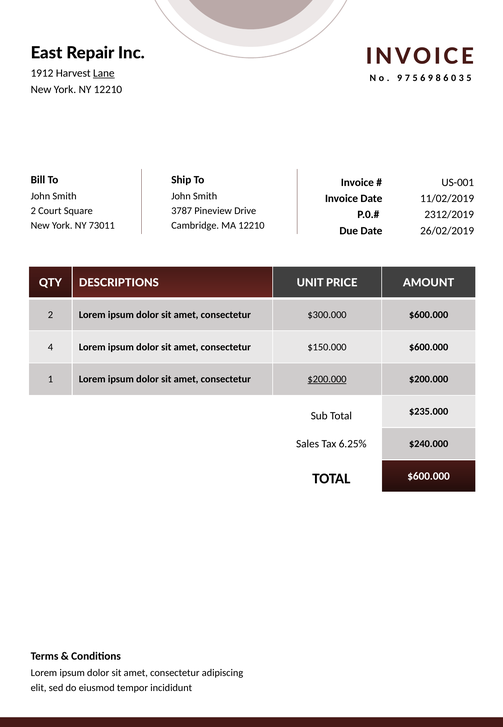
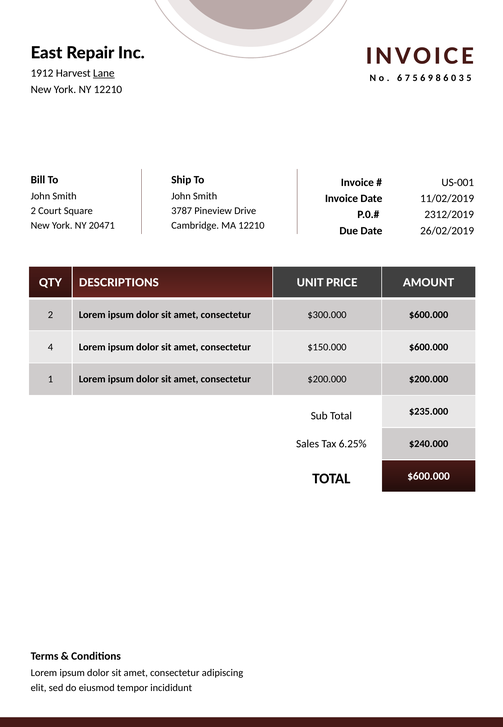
9 at (400, 78): 9 -> 6
73011: 73011 -> 20471
$200.000 at (327, 379) underline: present -> none
